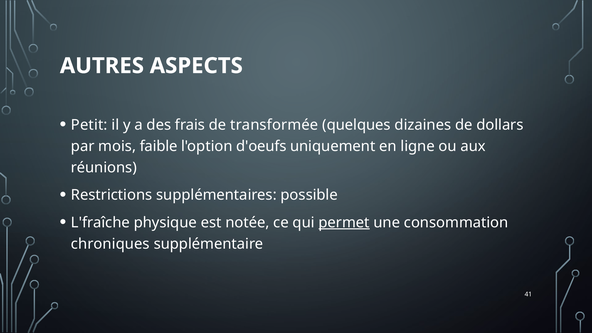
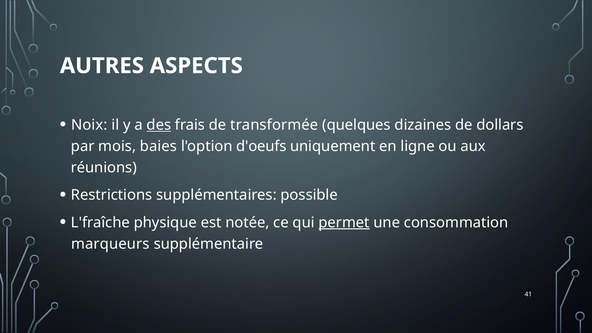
Petit: Petit -> Noix
des underline: none -> present
faible: faible -> baies
chroniques: chroniques -> marqueurs
